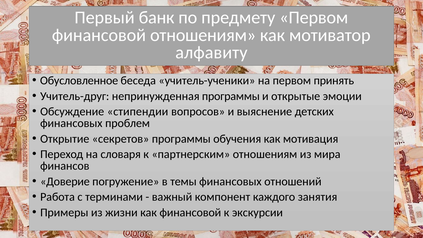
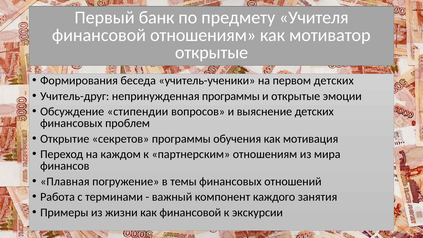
предмету Первом: Первом -> Учителя
алфавиту at (211, 53): алфавиту -> открытые
Обусловленное: Обусловленное -> Формирования
первом принять: принять -> детских
словаря: словаря -> каждом
Доверие: Доверие -> Плавная
